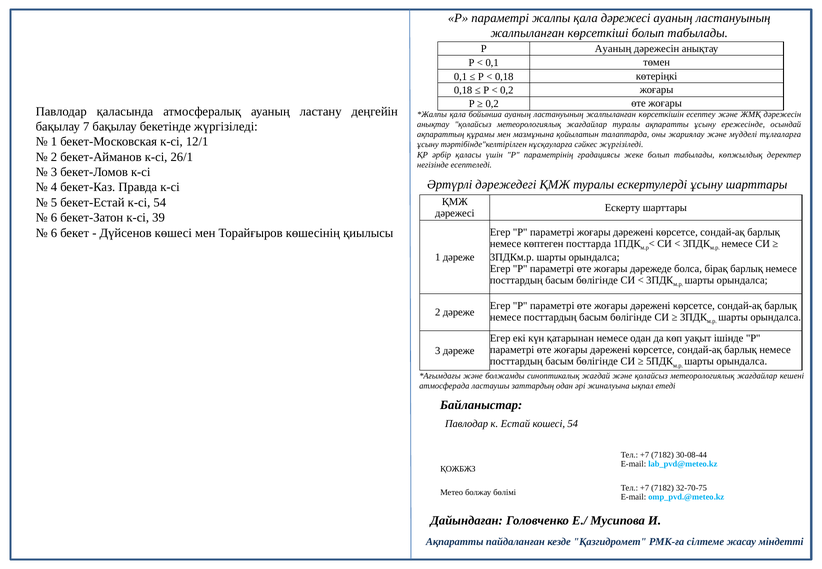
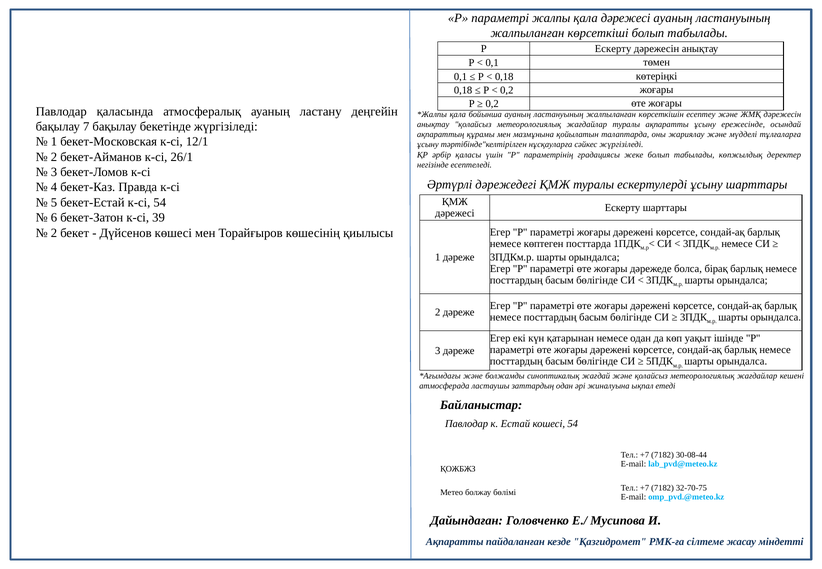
Р Ауаның: Ауаның -> Ескерту
6 at (54, 233): 6 -> 2
